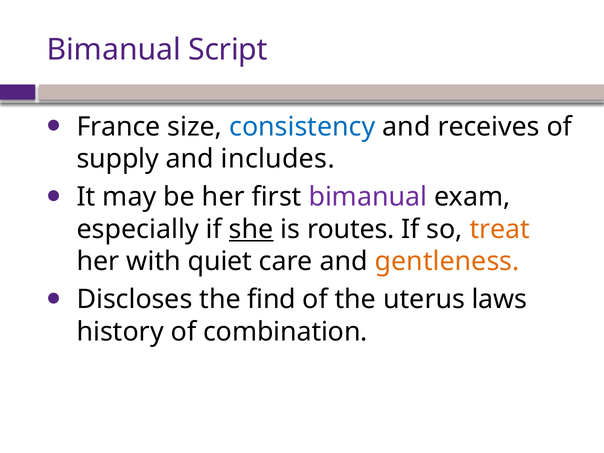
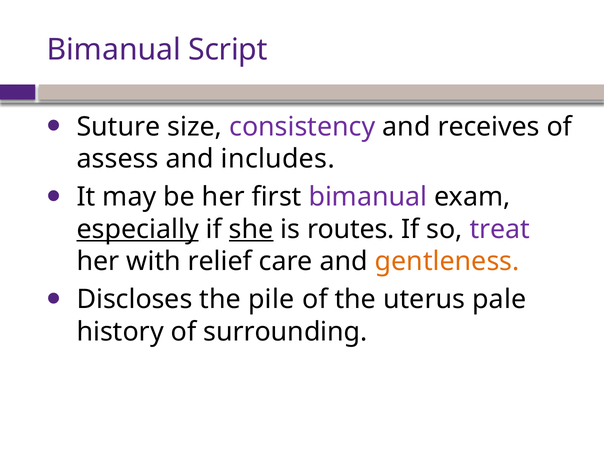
France: France -> Suture
consistency colour: blue -> purple
supply: supply -> assess
especially underline: none -> present
treat colour: orange -> purple
quiet: quiet -> relief
find: find -> pile
laws: laws -> pale
combination: combination -> surrounding
